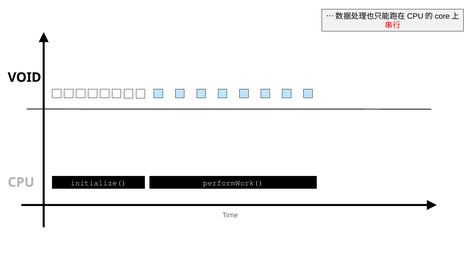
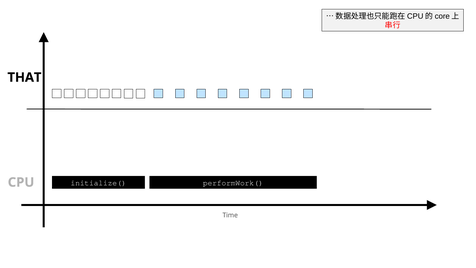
VOID: VOID -> THAT
